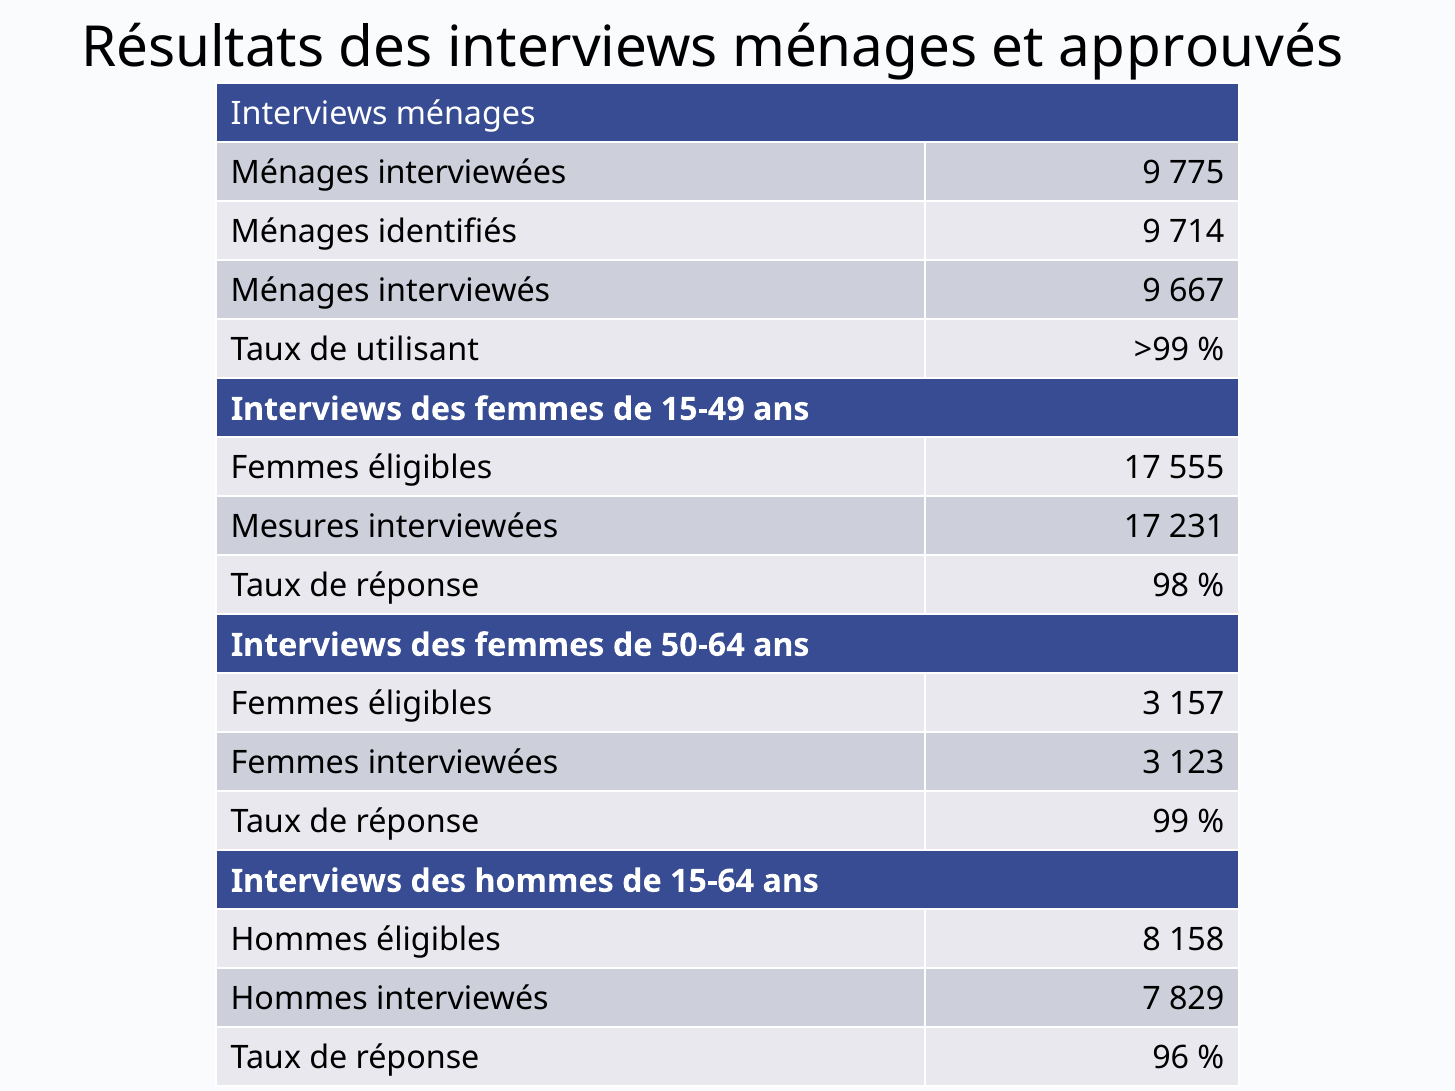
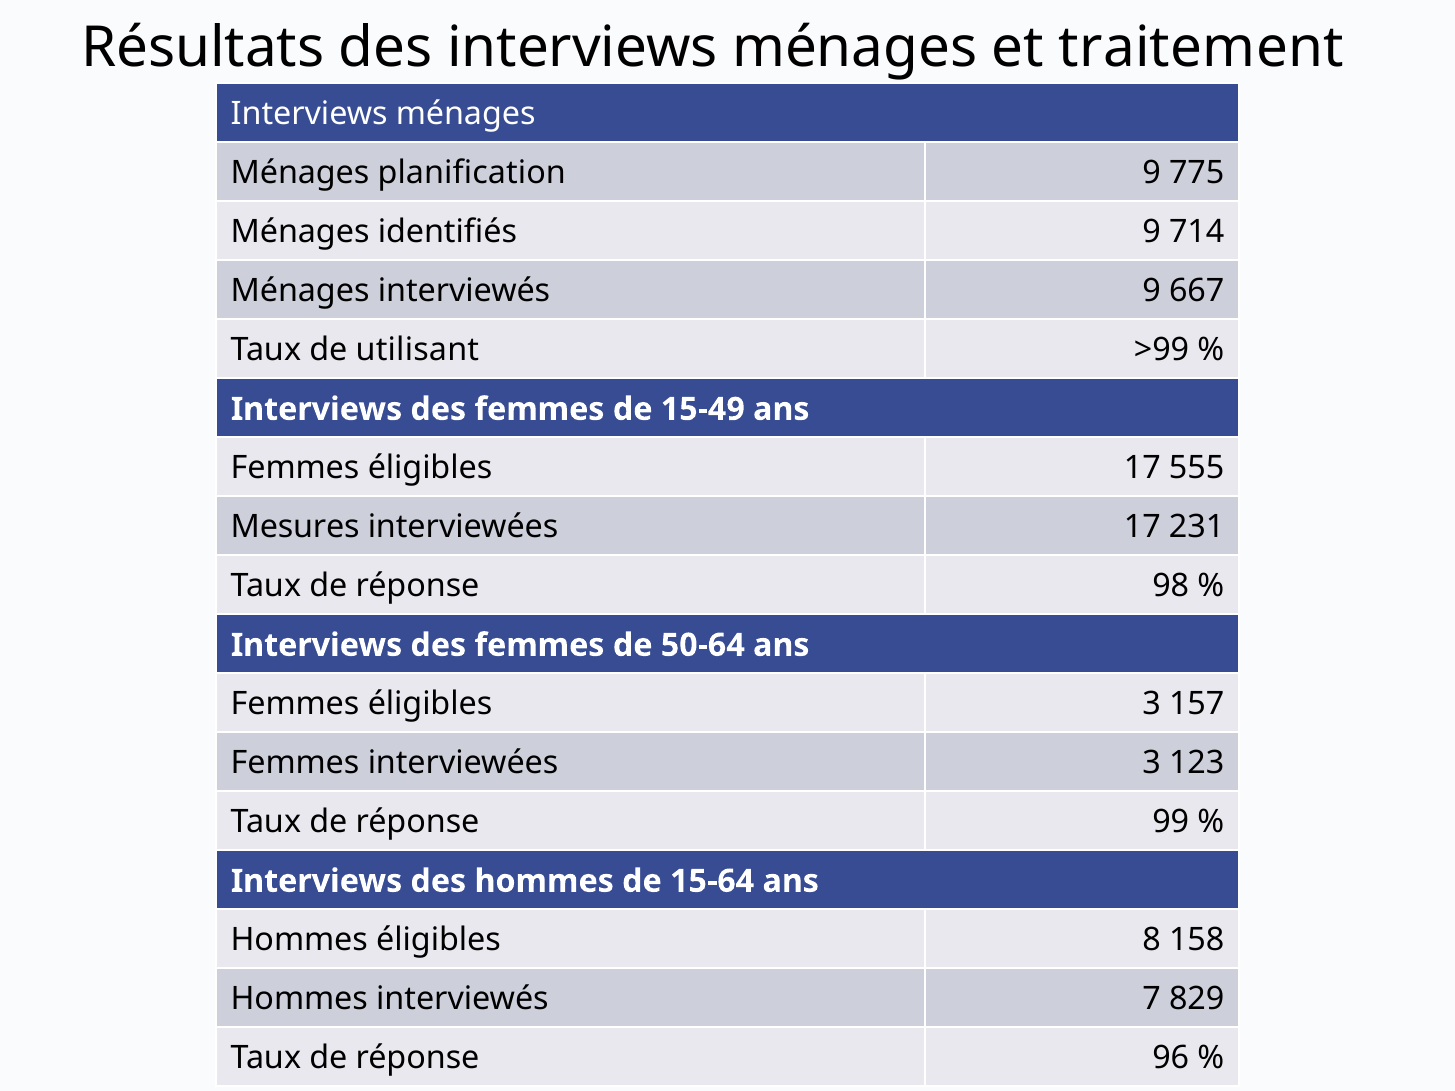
approuvés: approuvés -> traitement
Ménages interviewées: interviewées -> planification
